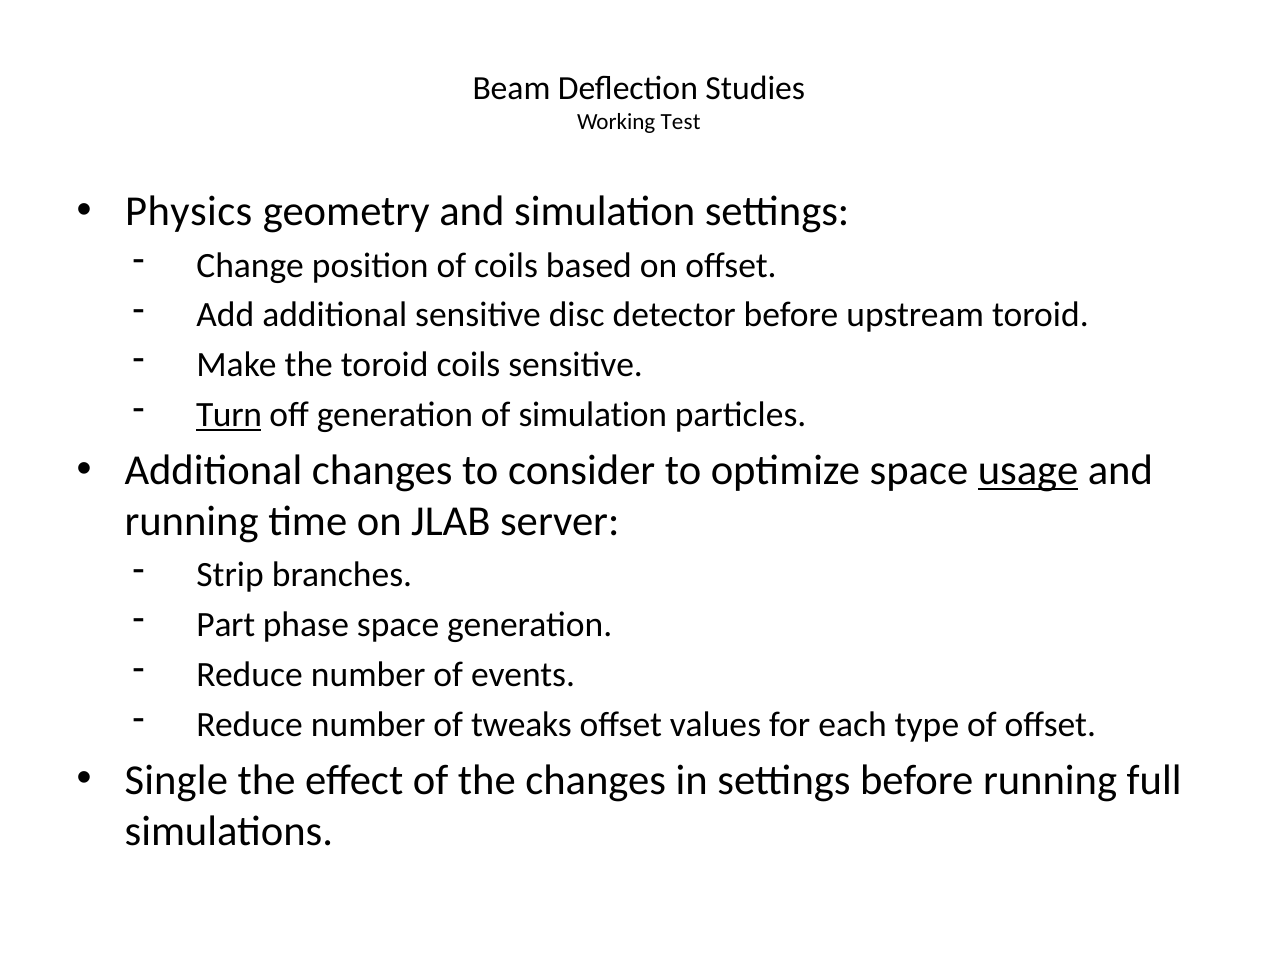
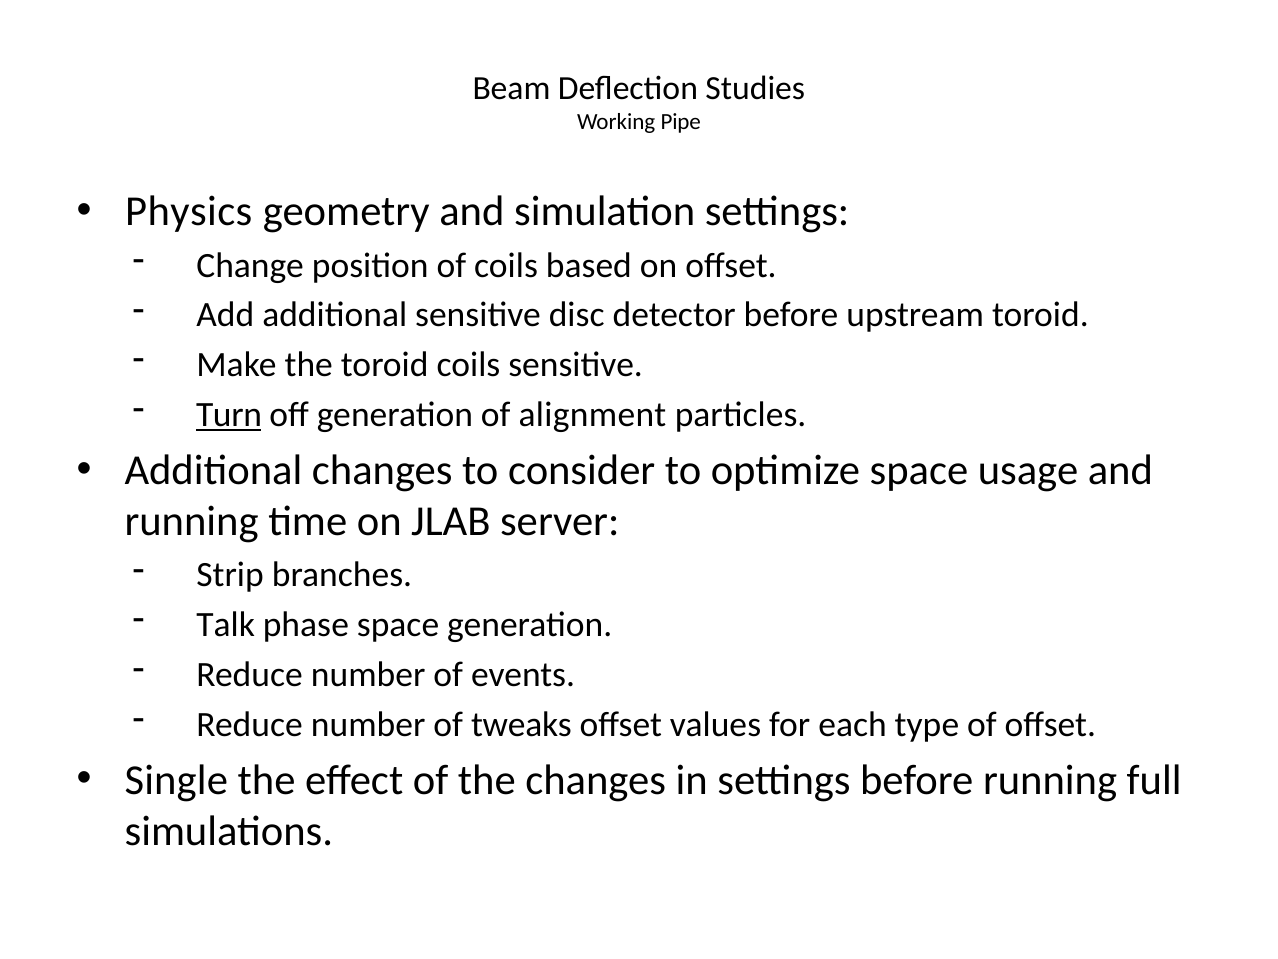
Test: Test -> Pipe
of simulation: simulation -> alignment
usage underline: present -> none
Part: Part -> Talk
